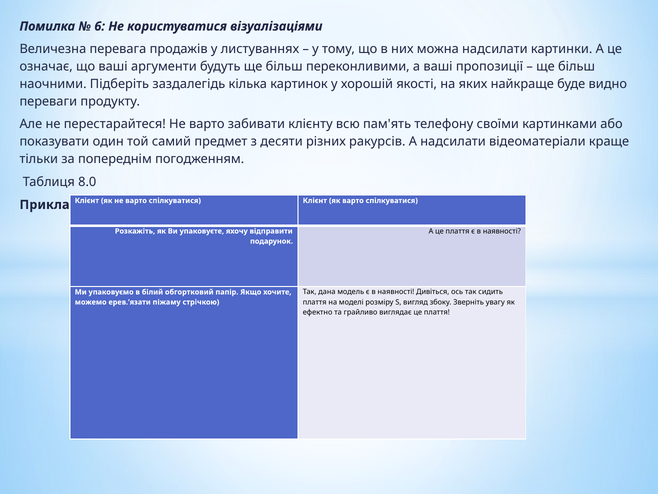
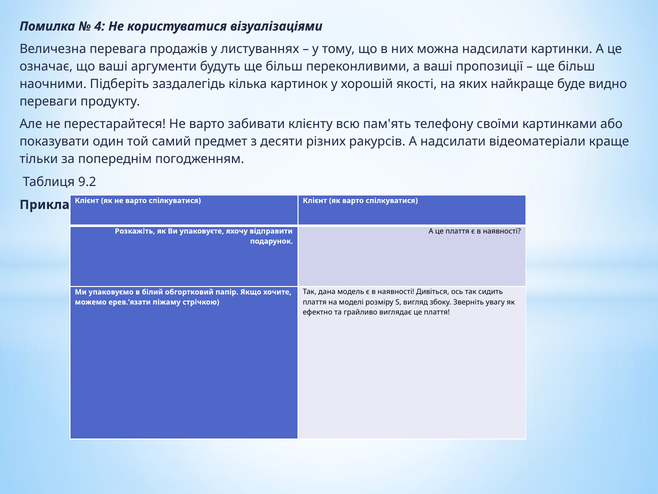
6: 6 -> 4
8.0: 8.0 -> 9.2
